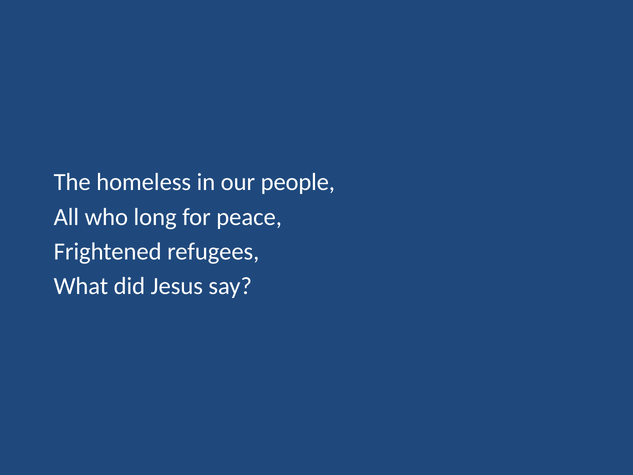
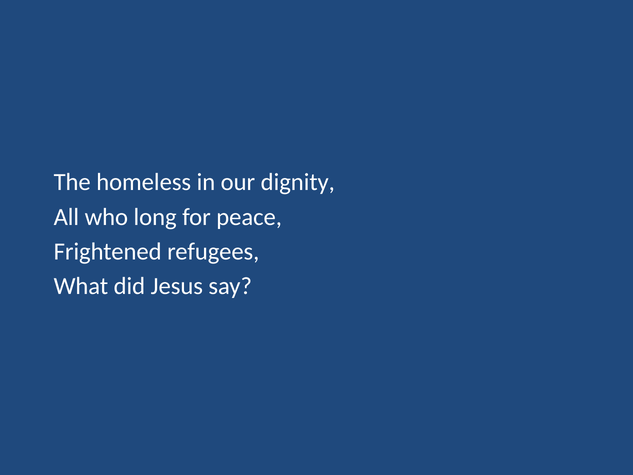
people: people -> dignity
